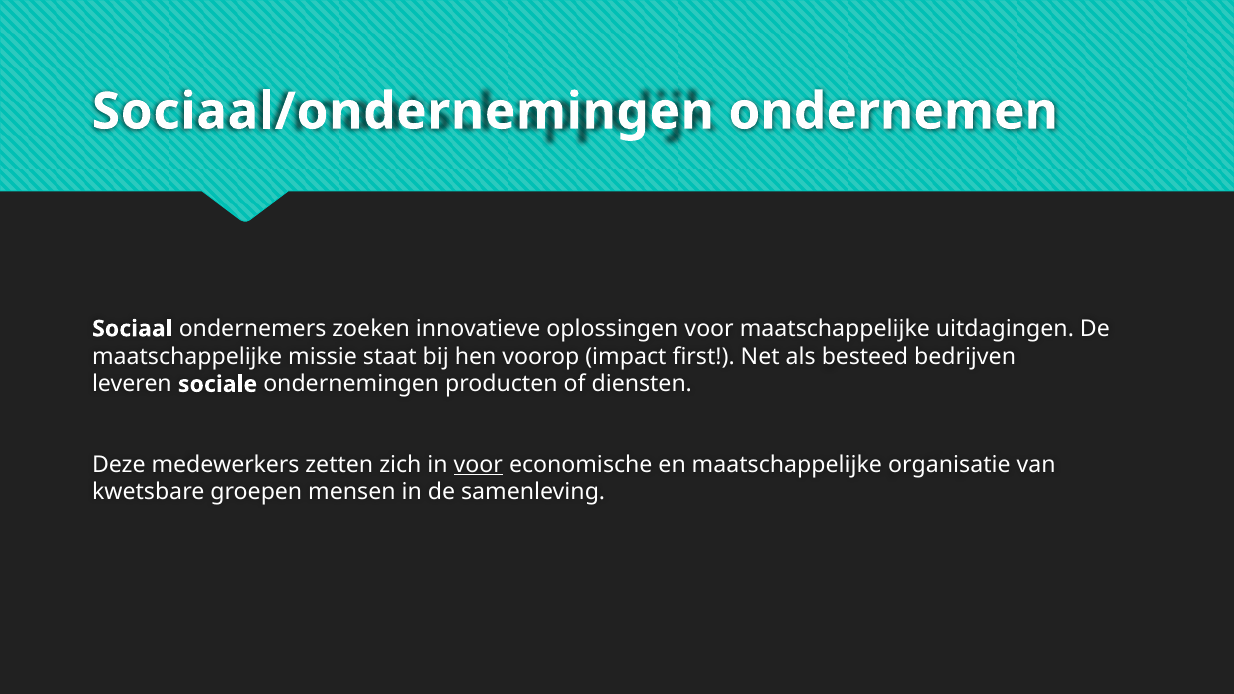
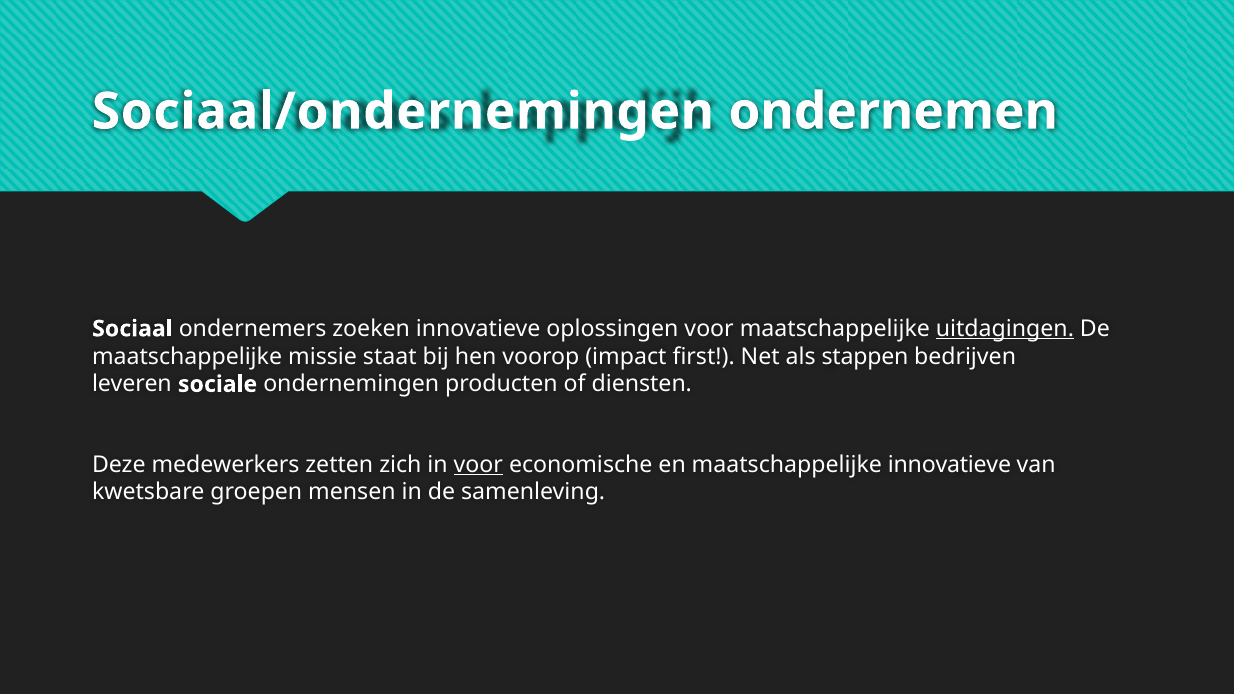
uitdagingen underline: none -> present
besteed: besteed -> stappen
maatschappelijke organisatie: organisatie -> innovatieve
